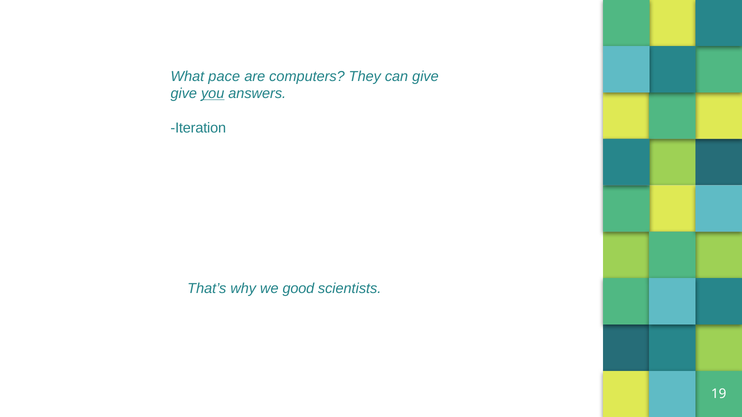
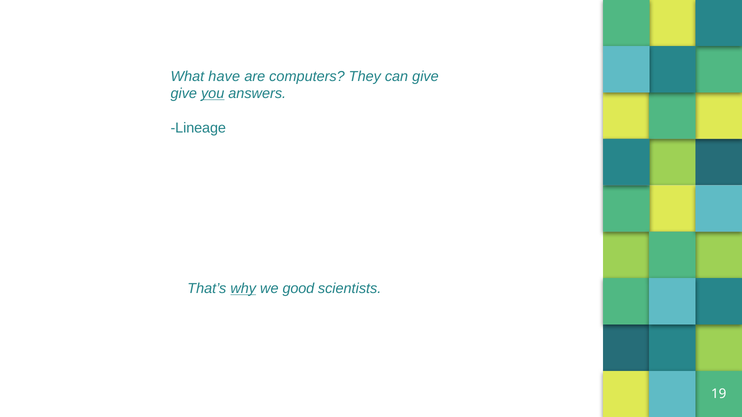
pace: pace -> have
Iteration: Iteration -> Lineage
why underline: none -> present
